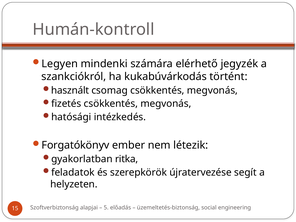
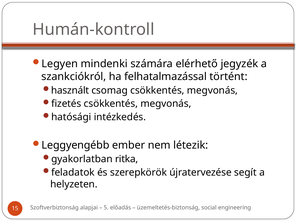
kukabúvárkodás: kukabúvárkodás -> felhatalmazással
Forgatókönyv: Forgatókönyv -> Leggyengébb
